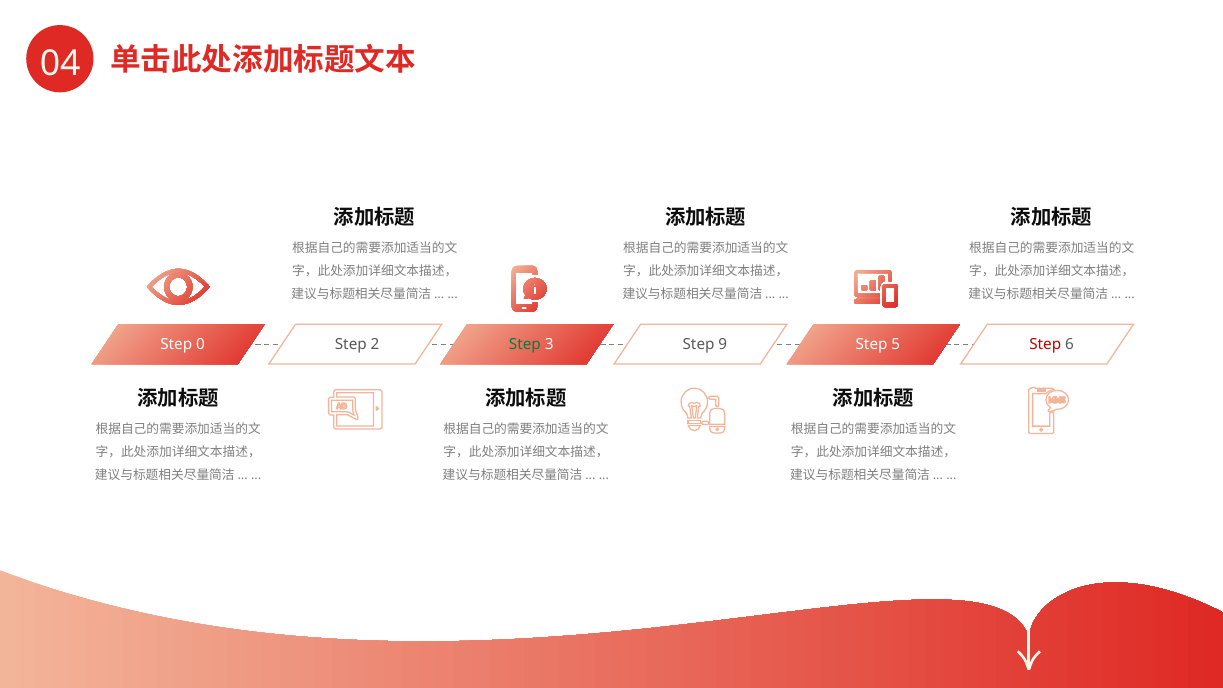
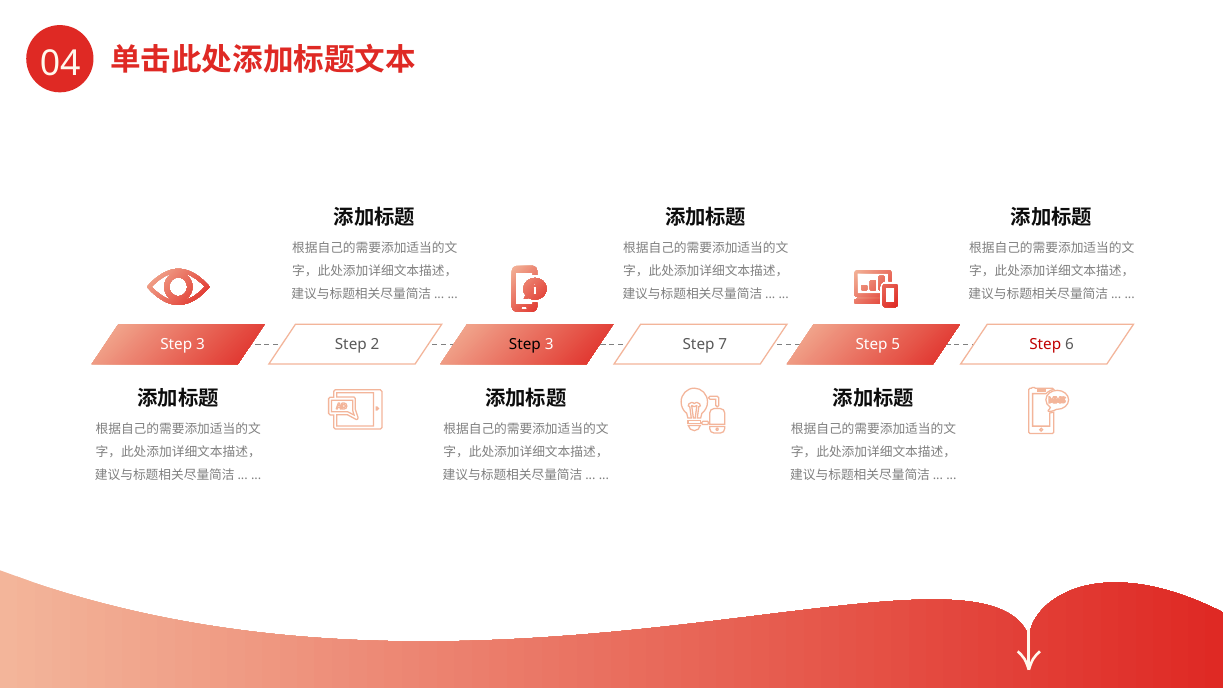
0 at (200, 345): 0 -> 3
Step at (525, 345) colour: green -> black
9: 9 -> 7
